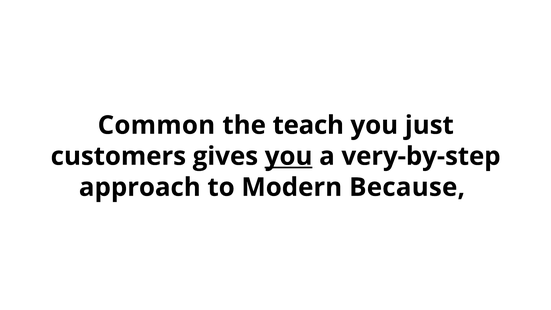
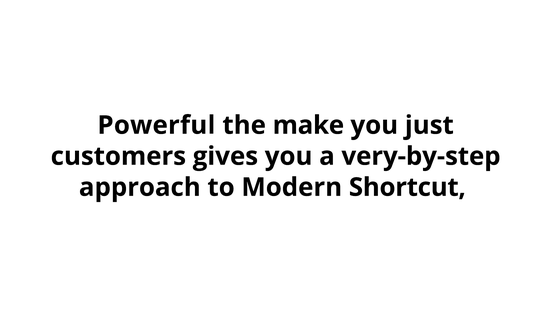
Common: Common -> Powerful
teach: teach -> make
you at (289, 156) underline: present -> none
Because: Because -> Shortcut
